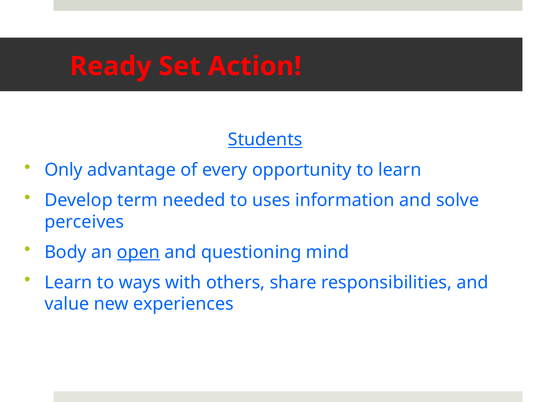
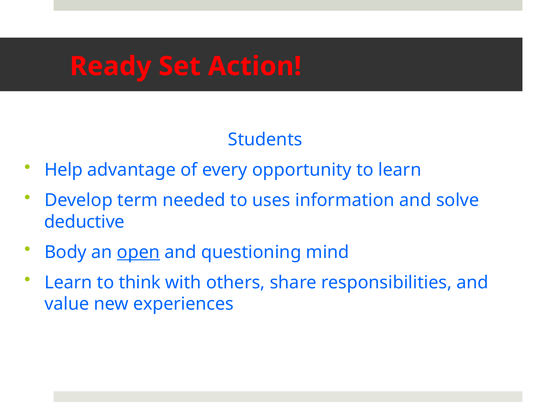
Students underline: present -> none
Only: Only -> Help
perceives: perceives -> deductive
ways: ways -> think
